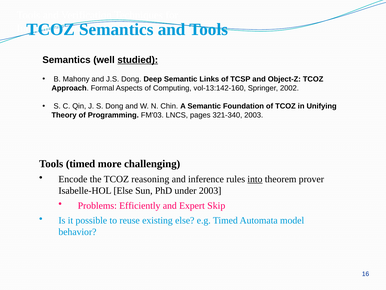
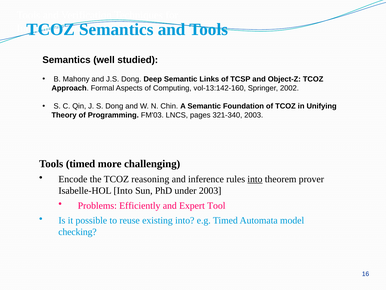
studied underline: present -> none
Isabelle-HOL Else: Else -> Into
Skip: Skip -> Tool
existing else: else -> into
behavior: behavior -> checking
